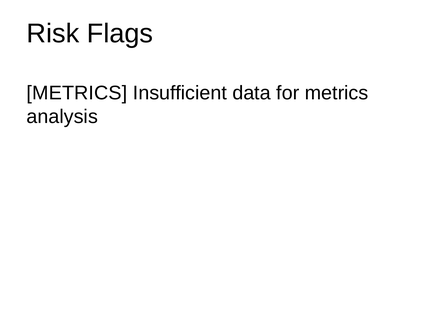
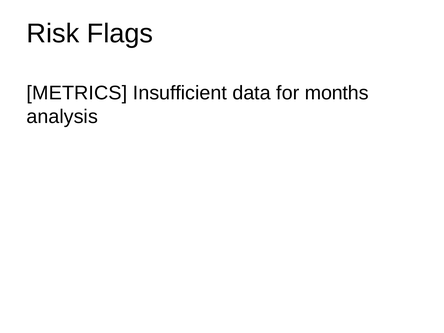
for metrics: metrics -> months
